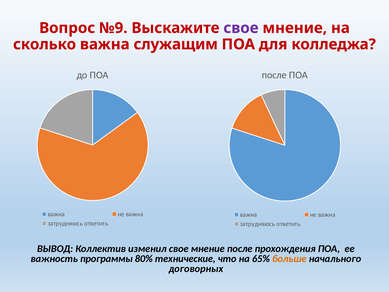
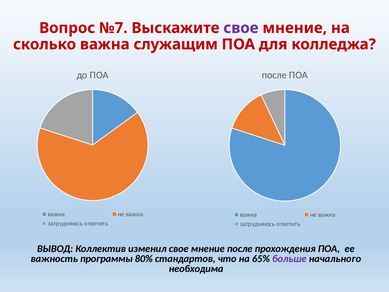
№9: №9 -> №7
технические: технические -> стандартов
больше colour: orange -> purple
договорных: договорных -> необходима
